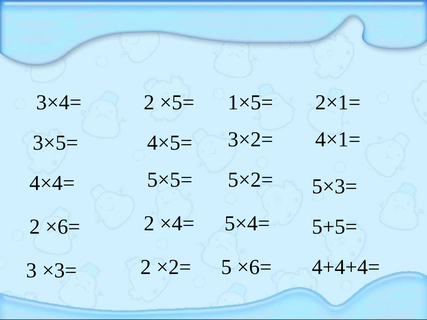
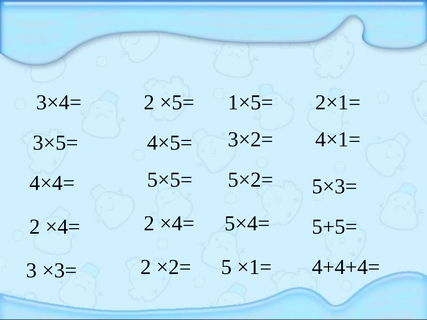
×6= at (63, 227): ×6= -> ×4=
5 ×6=: ×6= -> ×1=
